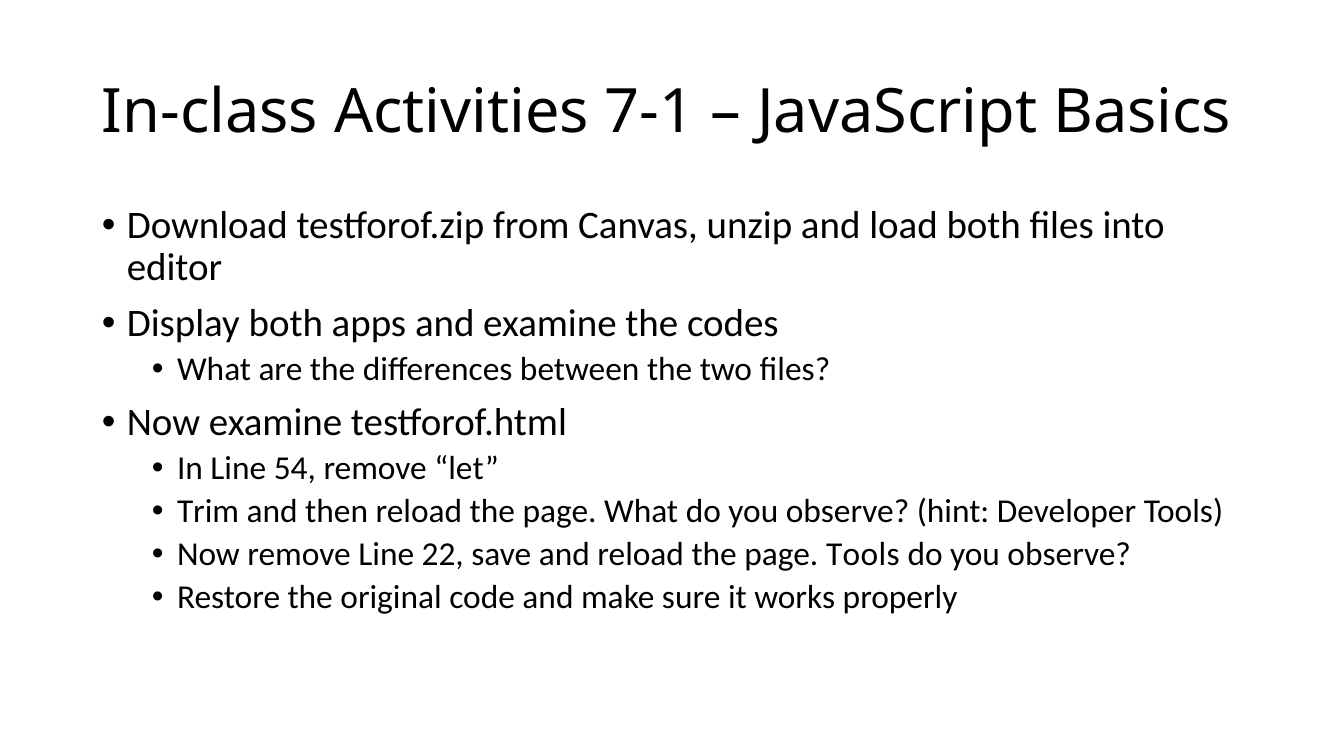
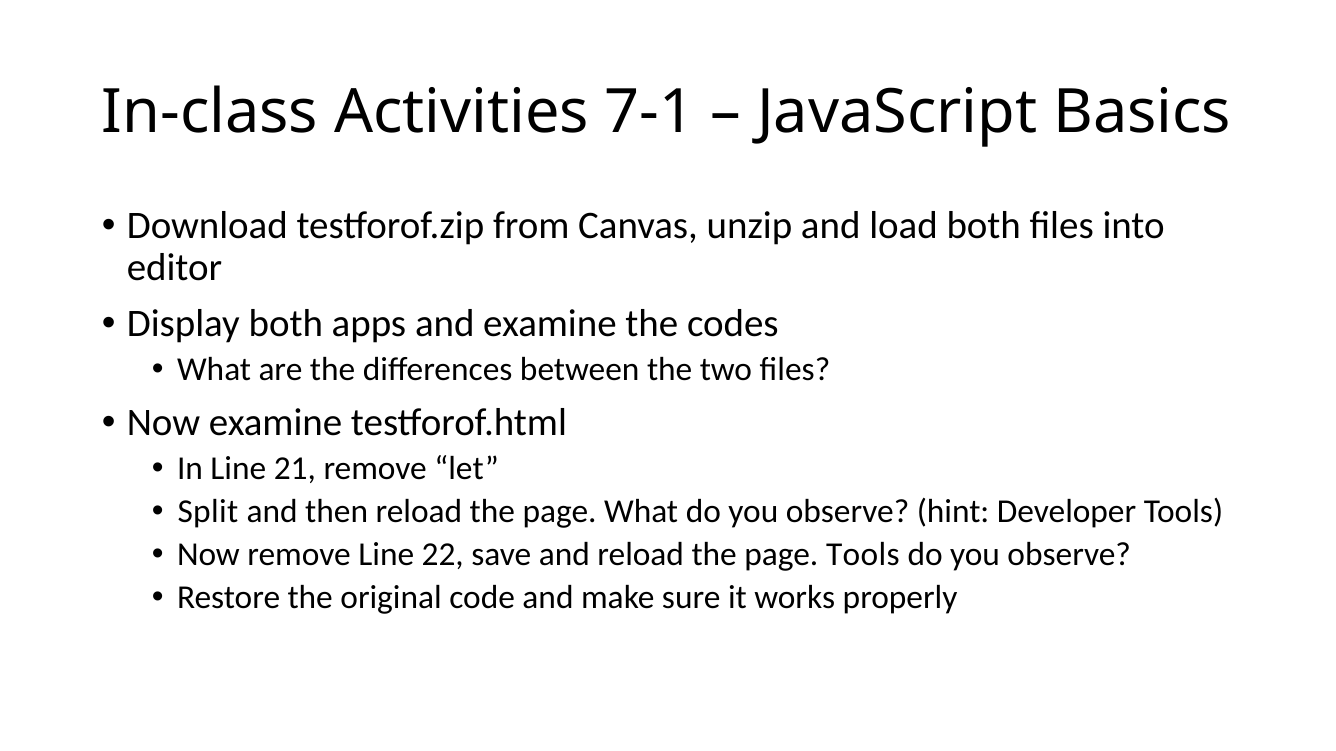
54: 54 -> 21
Trim: Trim -> Split
